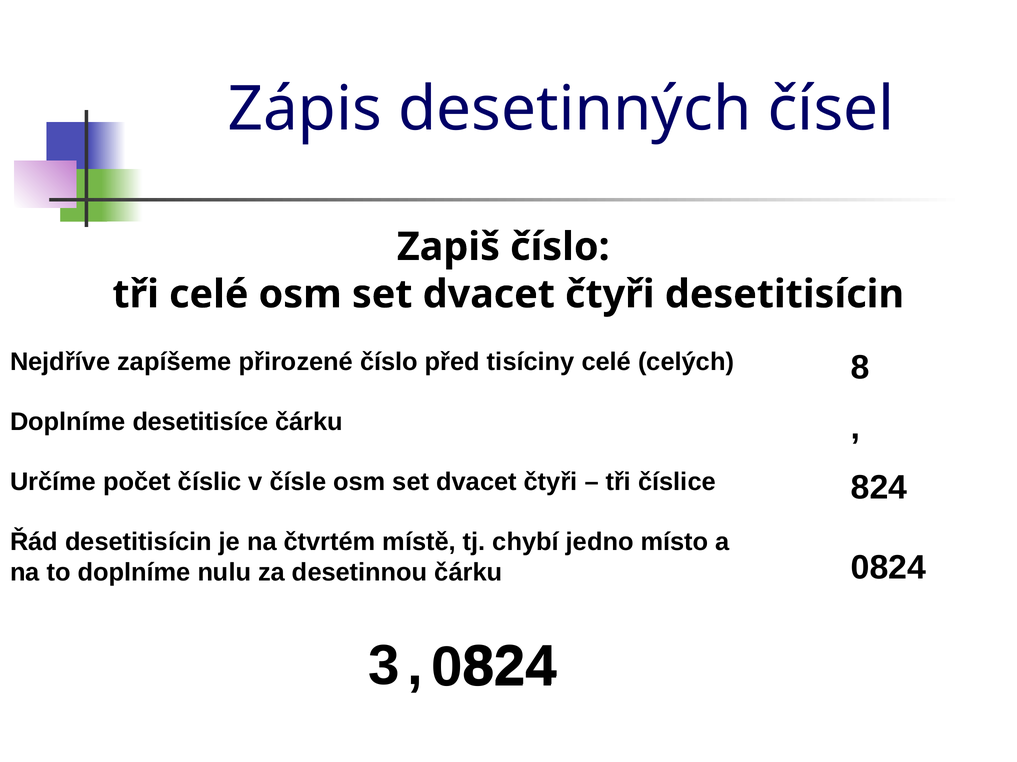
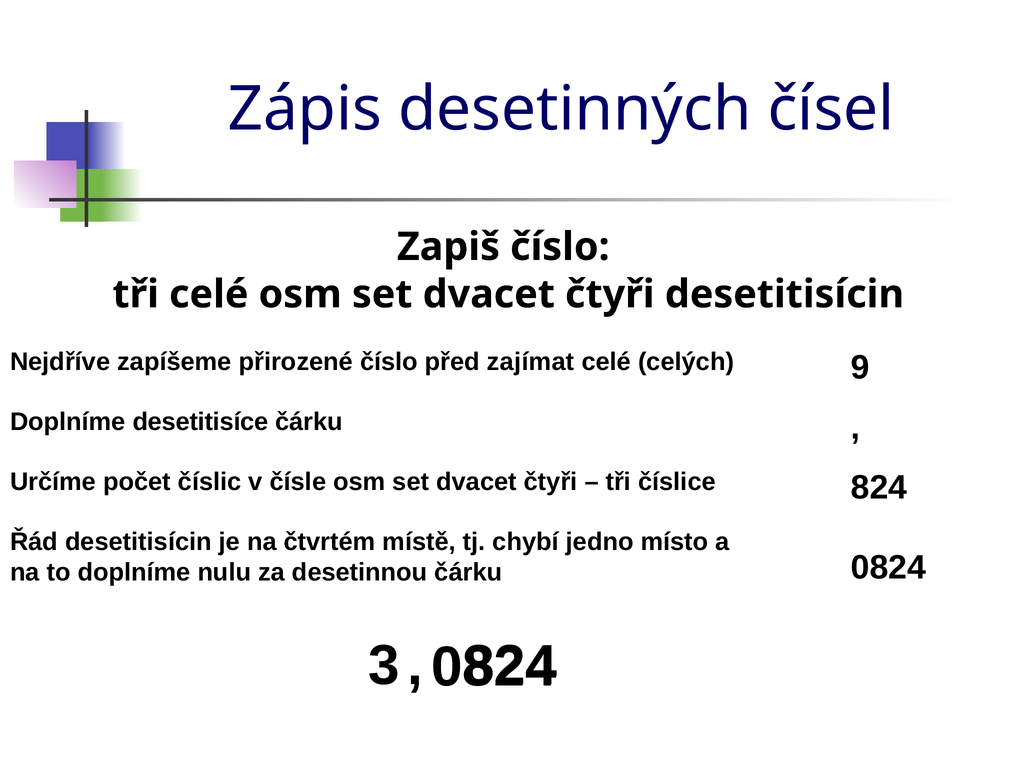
tisíciny: tisíciny -> zajímat
8: 8 -> 9
